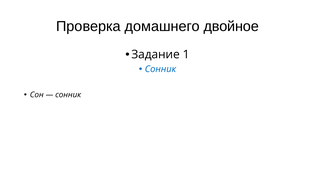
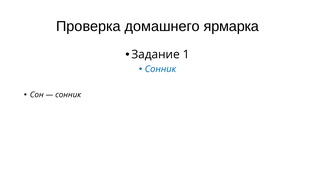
двойное: двойное -> ярмарка
